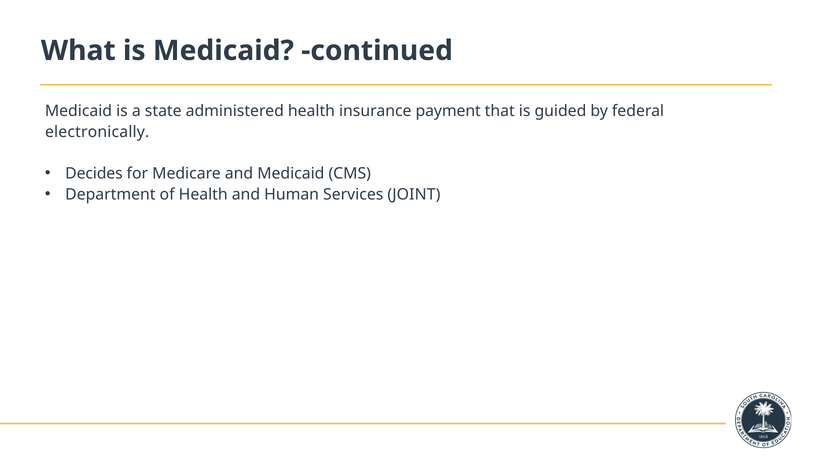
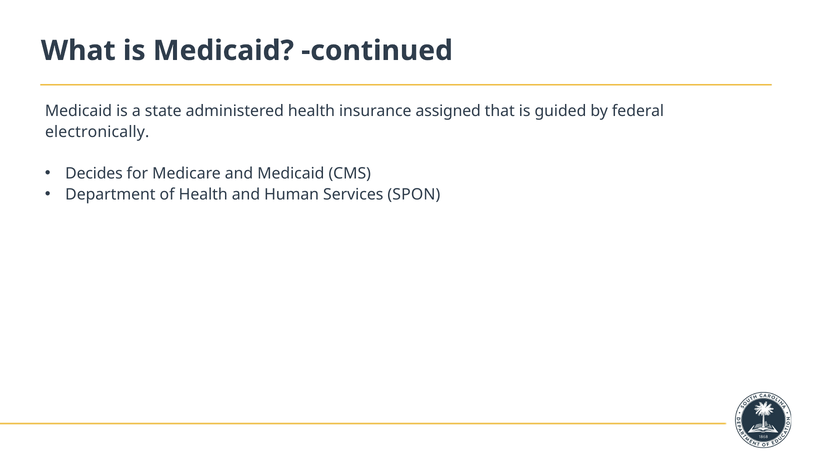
payment: payment -> assigned
JOINT: JOINT -> SPON
